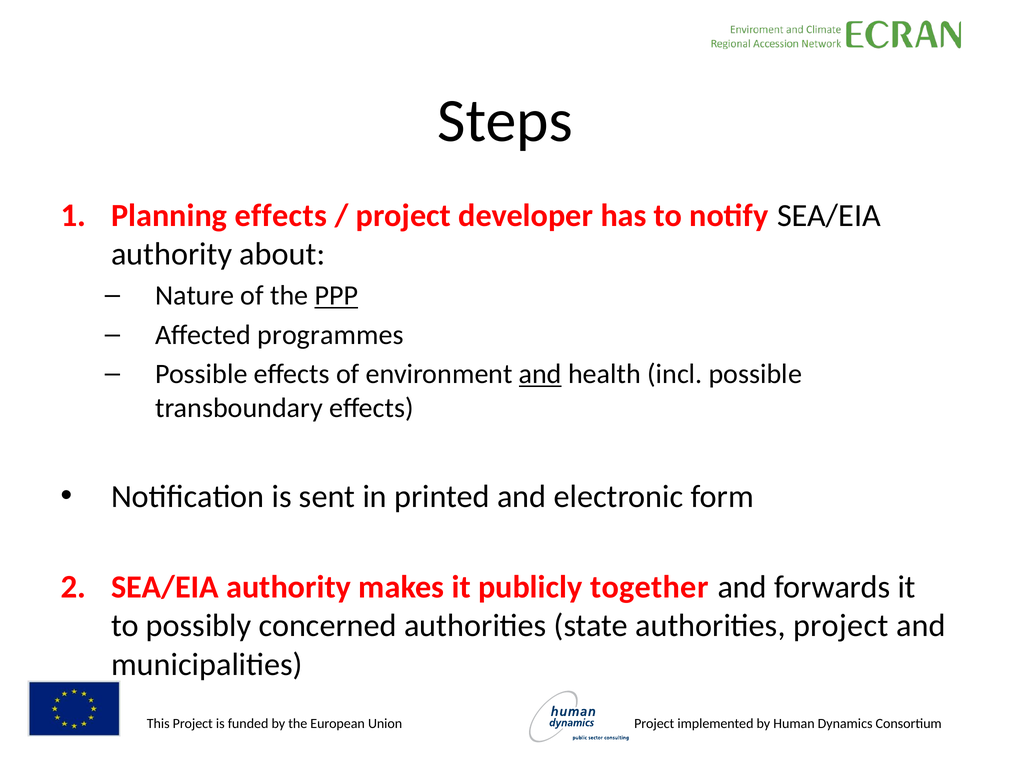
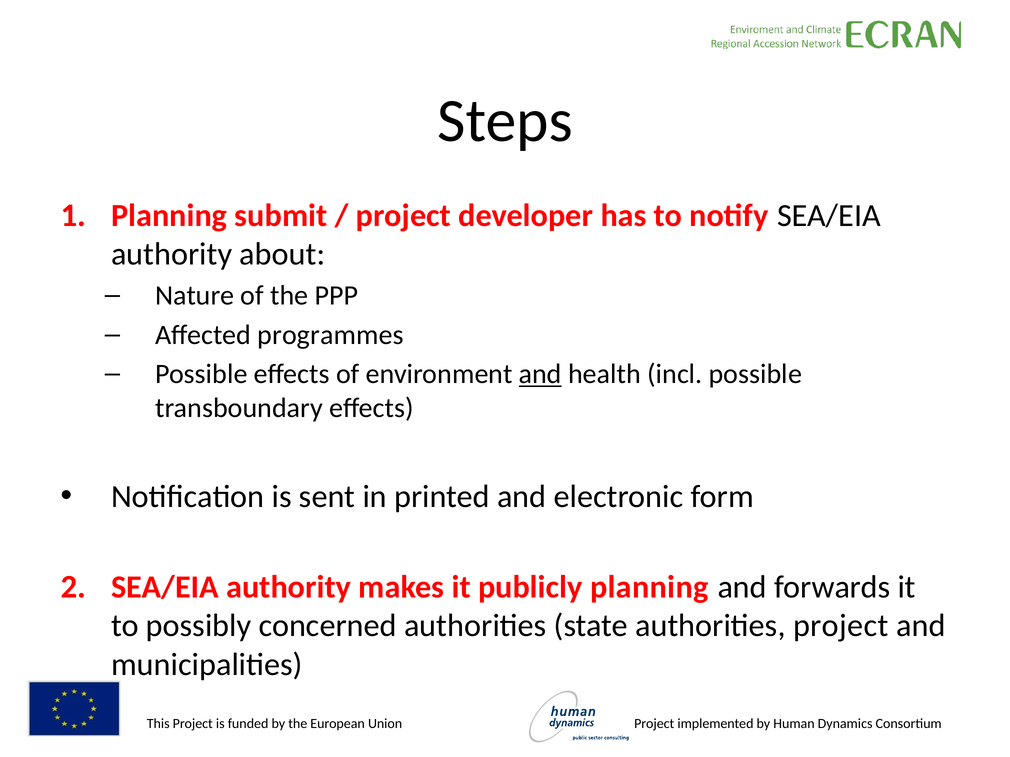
Planning effects: effects -> submit
PPP underline: present -> none
publicly together: together -> planning
